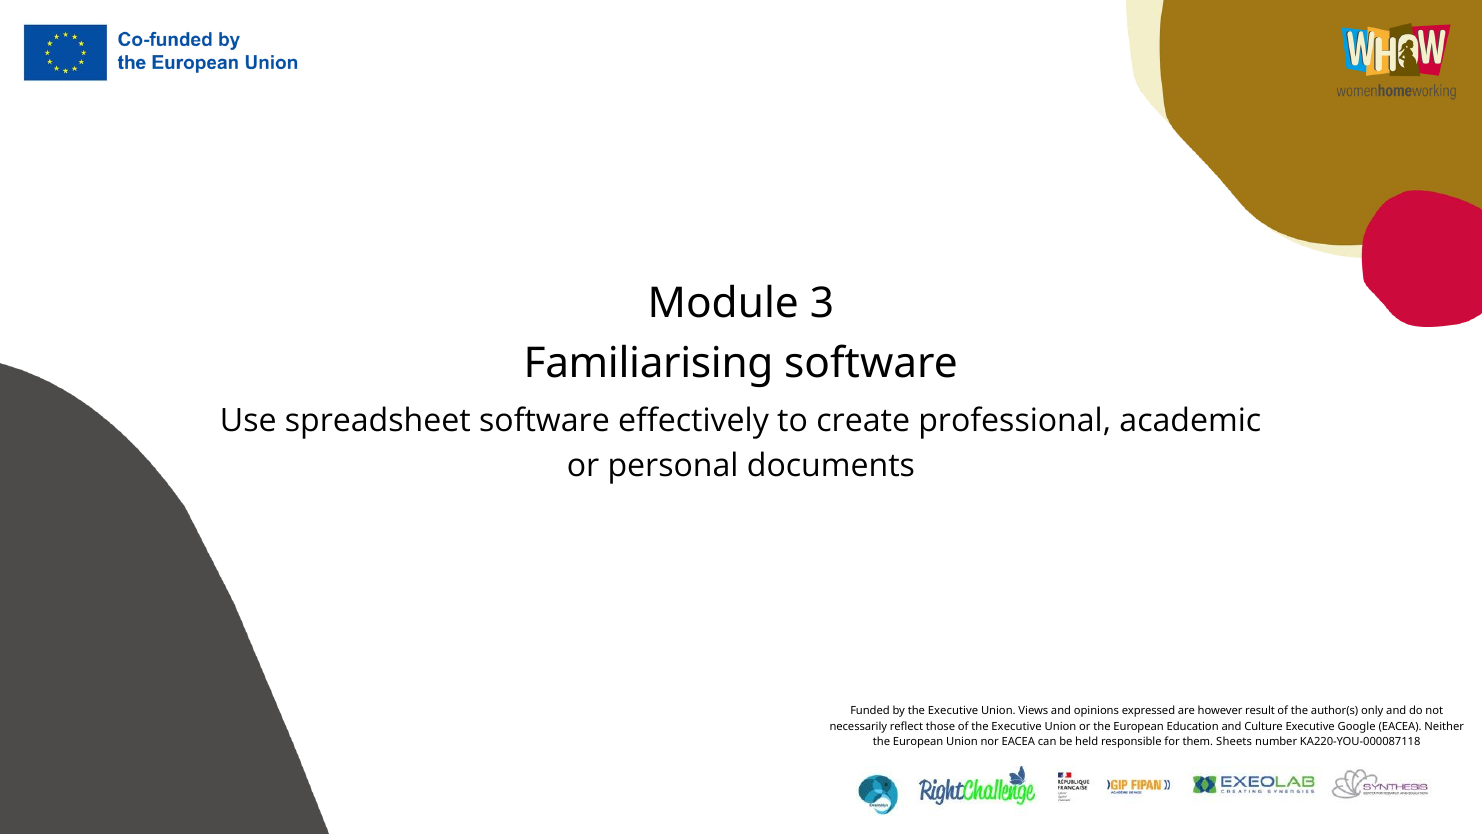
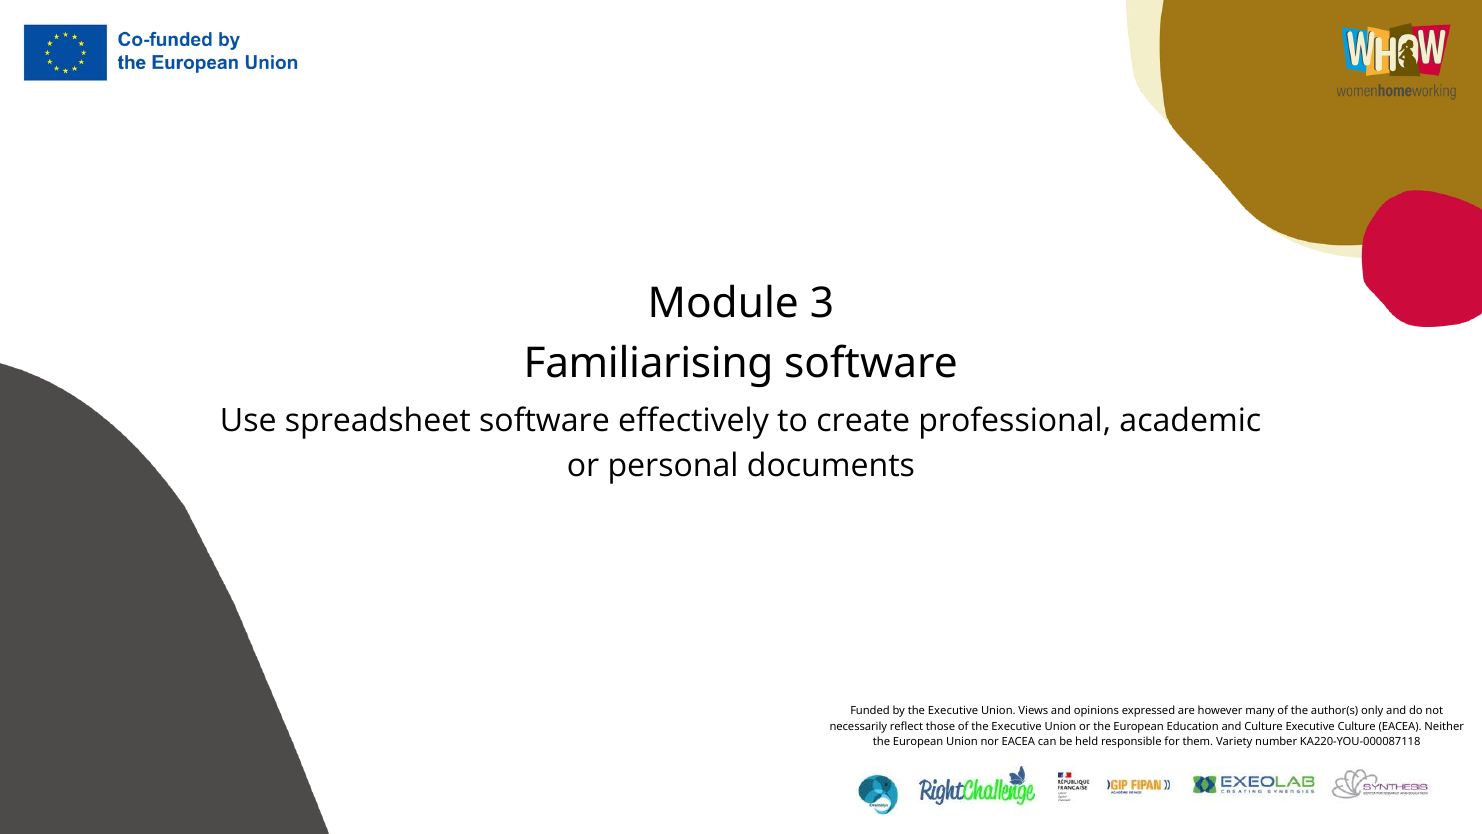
result: result -> many
Executive Google: Google -> Culture
Sheets: Sheets -> Variety
